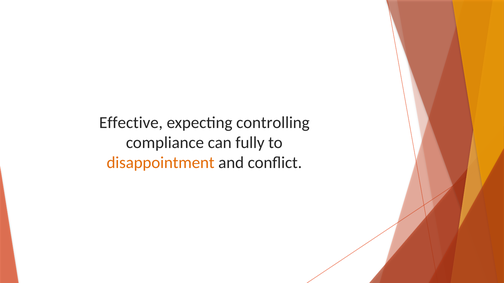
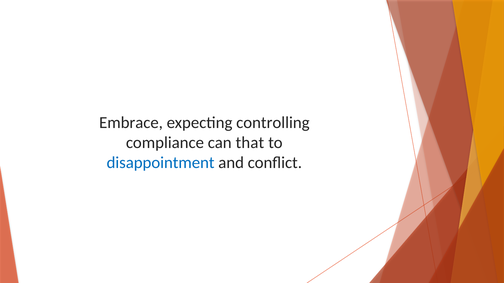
Effective: Effective -> Embrace
fully: fully -> that
disappointment colour: orange -> blue
